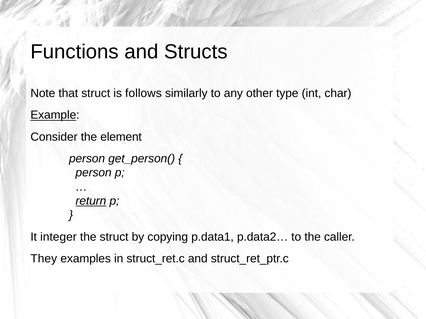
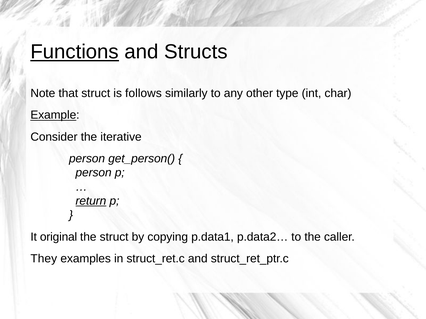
Functions underline: none -> present
element: element -> iterative
integer: integer -> original
